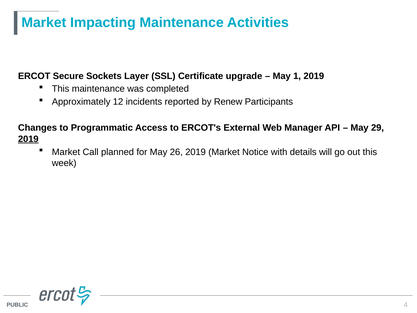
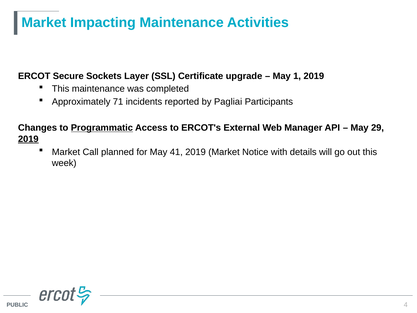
12: 12 -> 71
Renew: Renew -> Pagliai
Programmatic underline: none -> present
26: 26 -> 41
